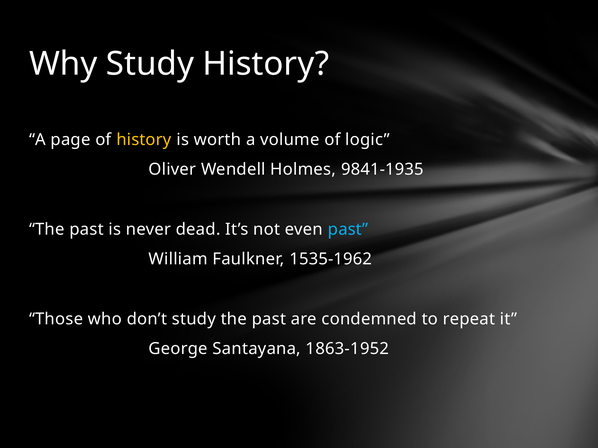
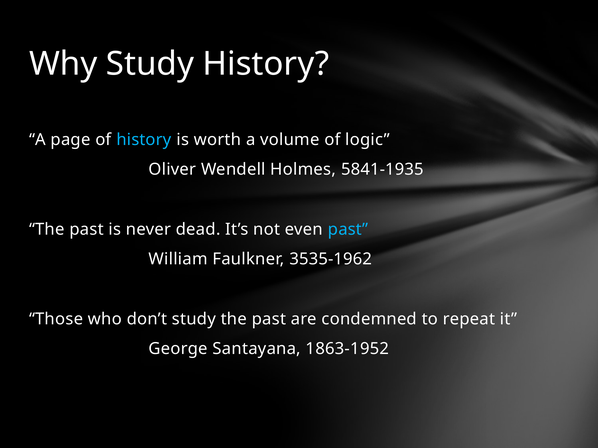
history at (144, 140) colour: yellow -> light blue
9841-1935: 9841-1935 -> 5841-1935
1535-1962: 1535-1962 -> 3535-1962
